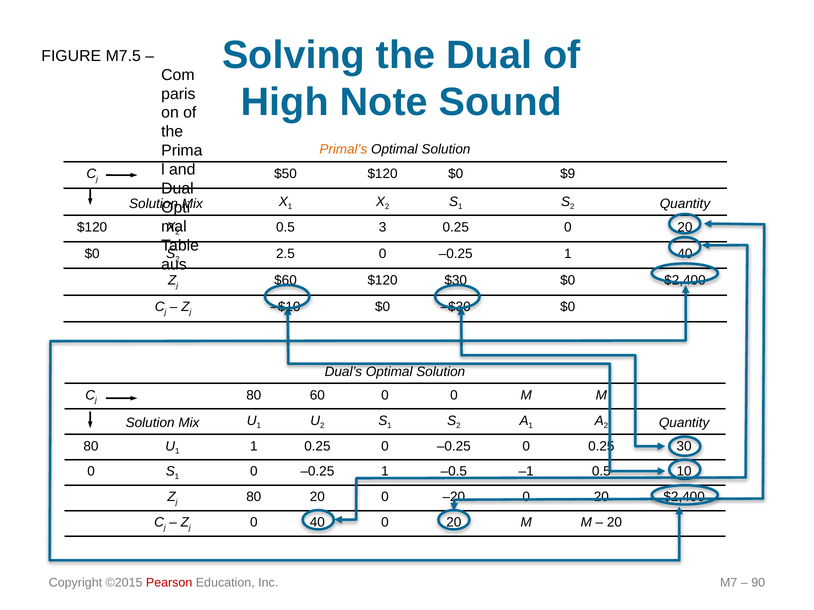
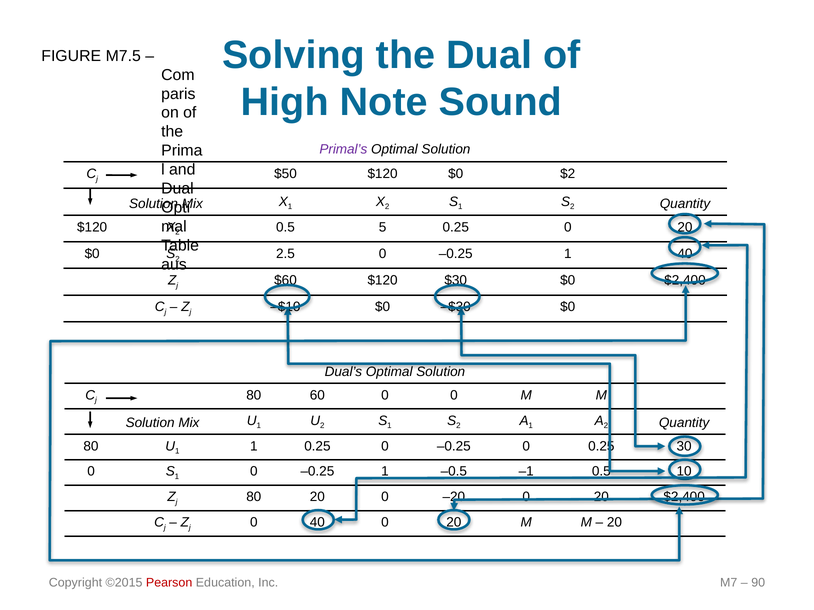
Primal’s colour: orange -> purple
$9: $9 -> $2
3: 3 -> 5
